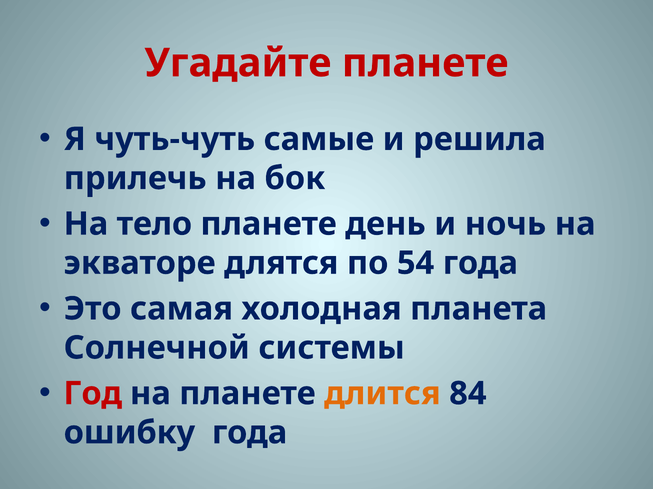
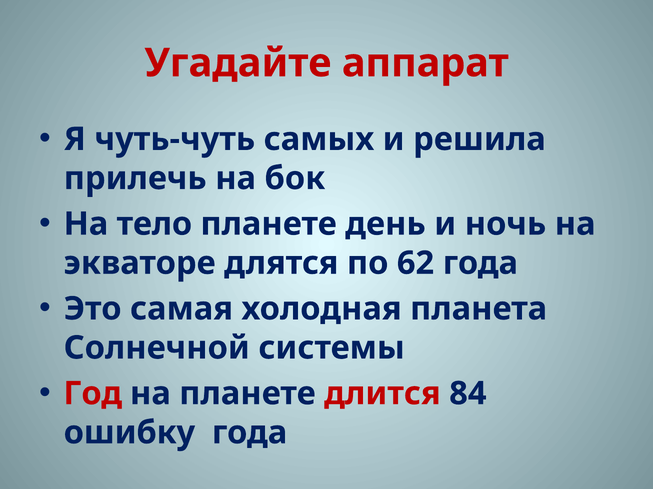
Угадайте планете: планете -> аппарат
самые: самые -> самых
54: 54 -> 62
длится colour: orange -> red
